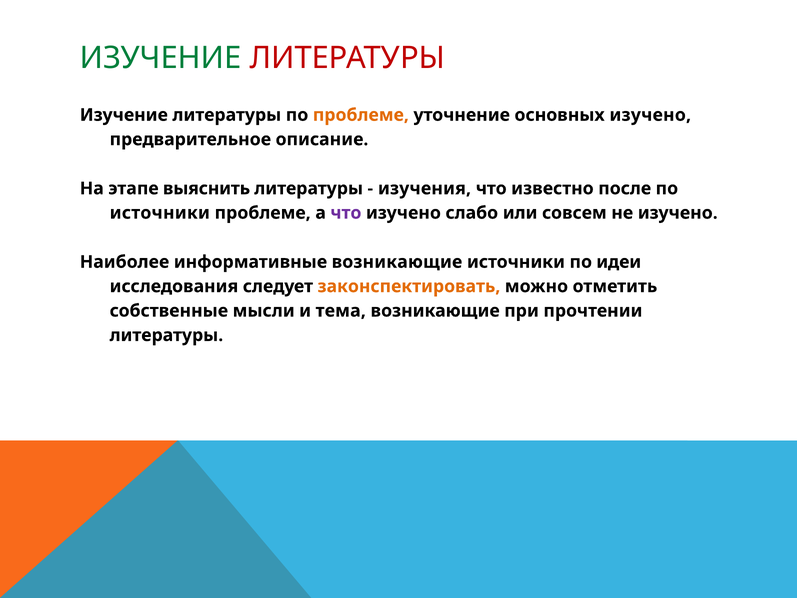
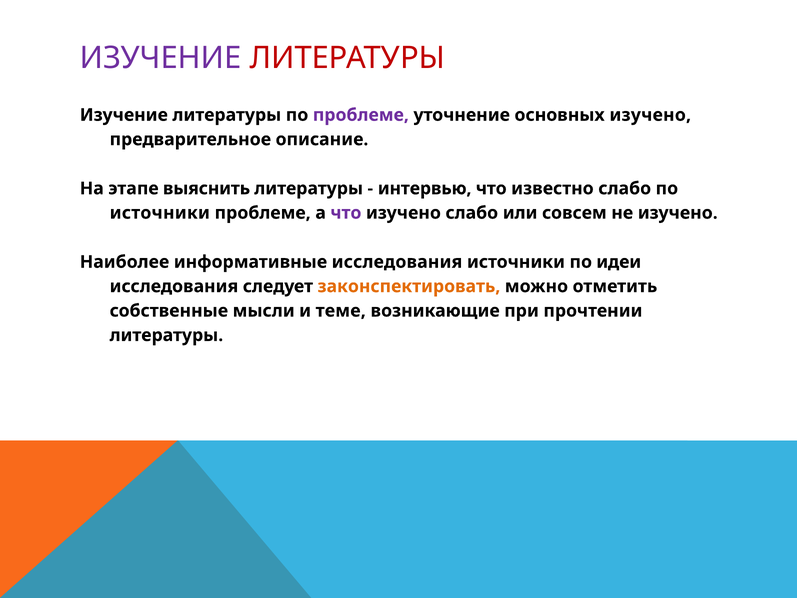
ИЗУЧЕНИЕ at (161, 58) colour: green -> purple
проблеме at (361, 115) colour: orange -> purple
изучения: изучения -> интервью
известно после: после -> слабо
информативные возникающие: возникающие -> исследования
тема: тема -> теме
